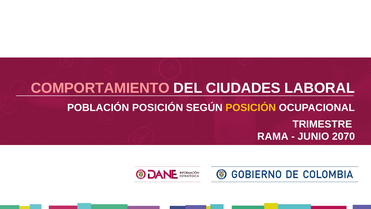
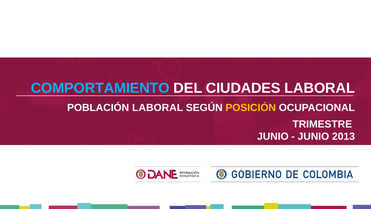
COMPORTAMIENTO colour: pink -> light blue
POBLACIÓN POSICIÓN: POSICIÓN -> LABORAL
RAMA at (273, 136): RAMA -> JUNIO
2070: 2070 -> 2013
